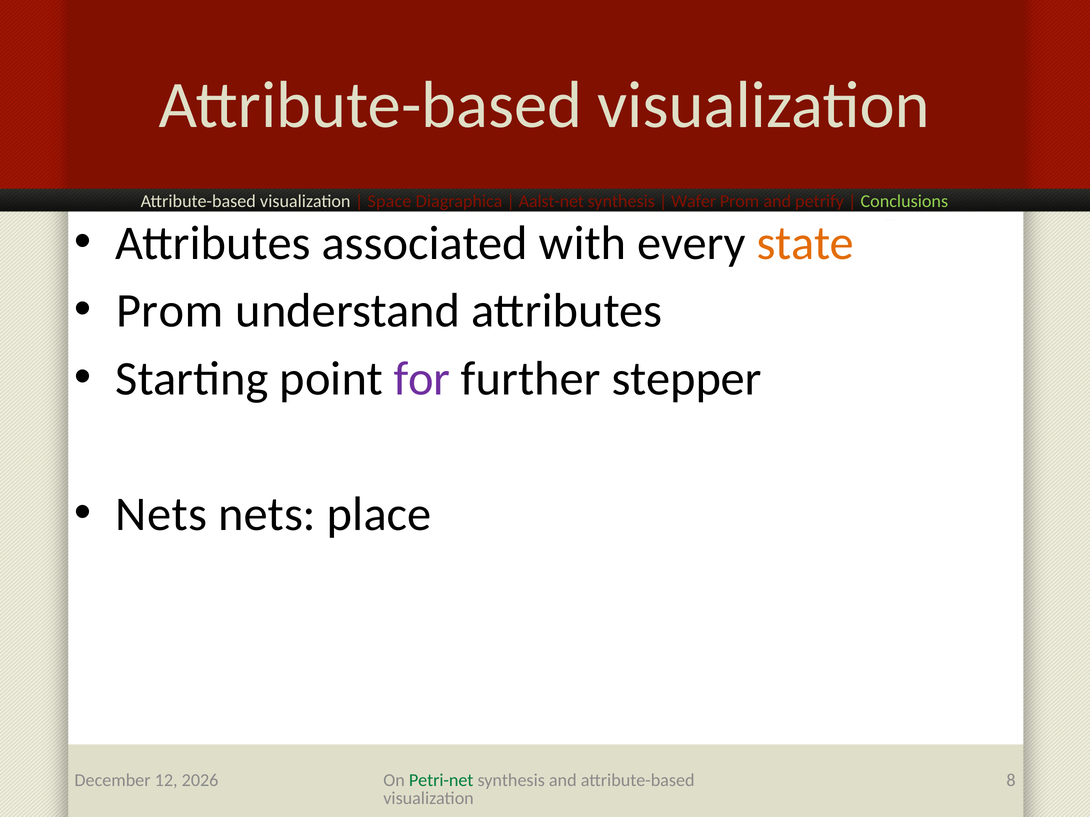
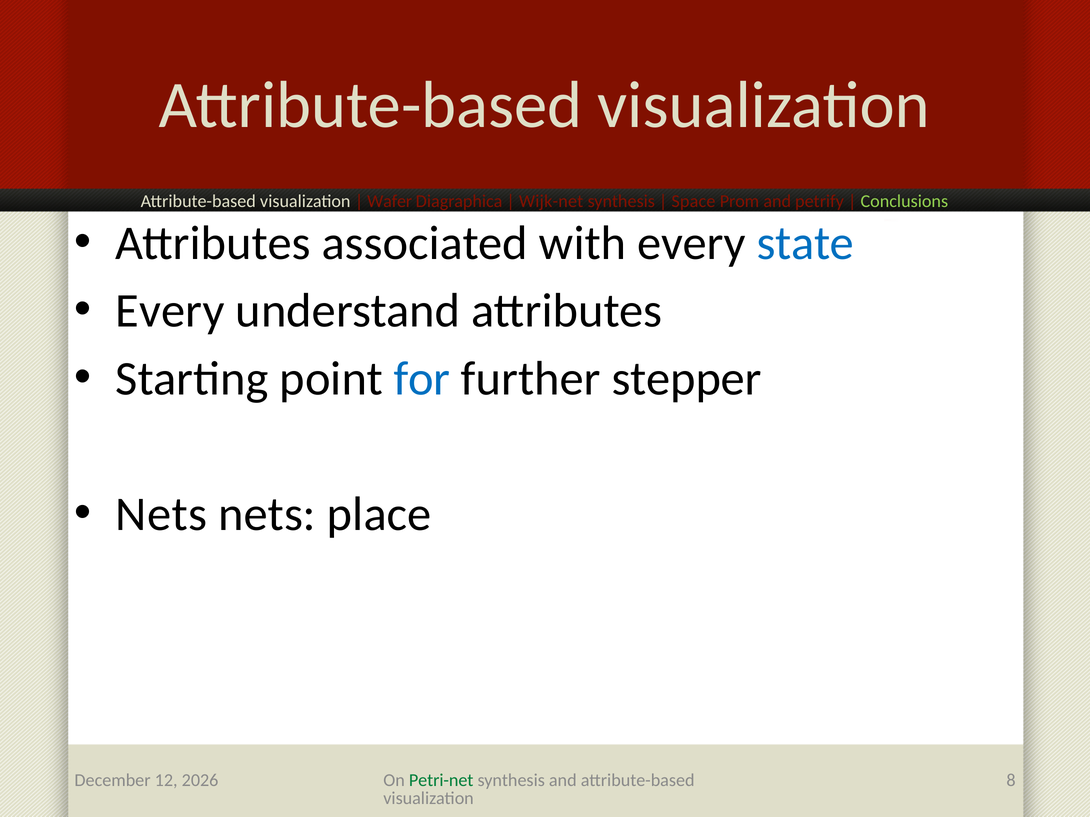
Space: Space -> Wafer
Aalst-net: Aalst-net -> Wijk-net
Wafer: Wafer -> Space
state colour: orange -> blue
Prom at (170, 311): Prom -> Every
for colour: purple -> blue
